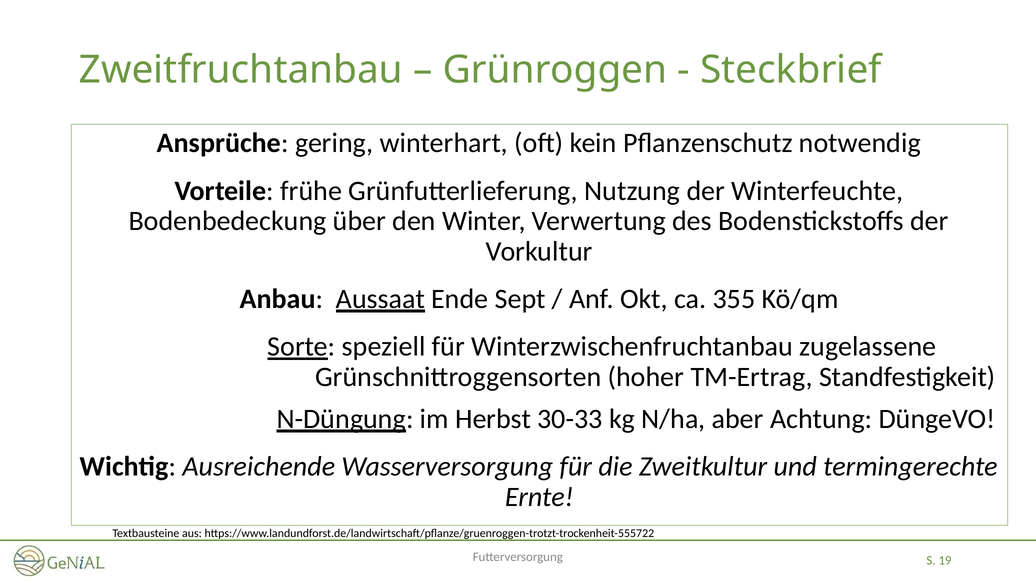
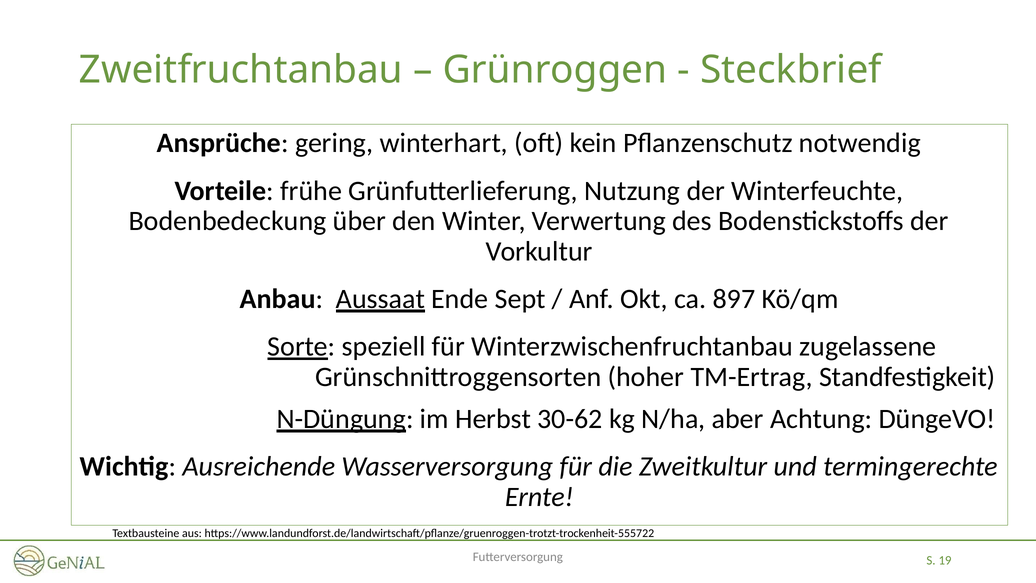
355: 355 -> 897
30-33: 30-33 -> 30-62
